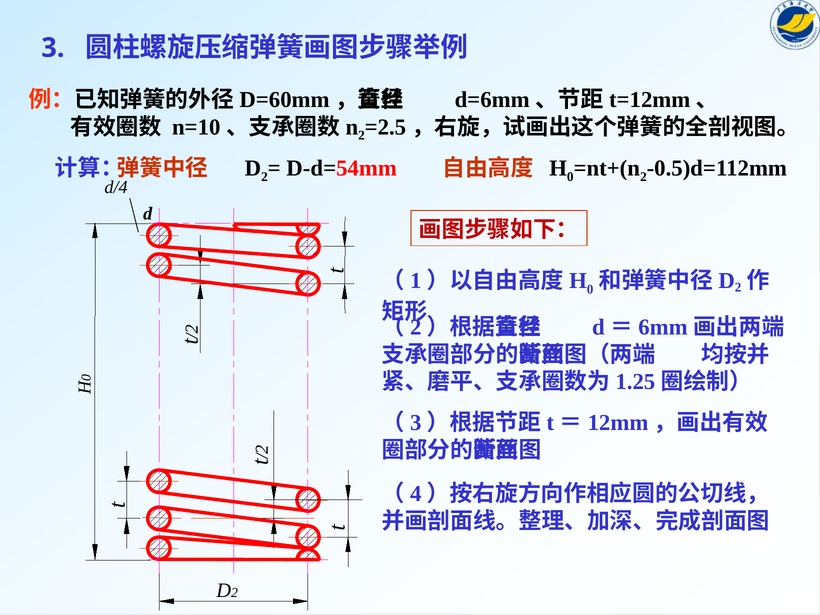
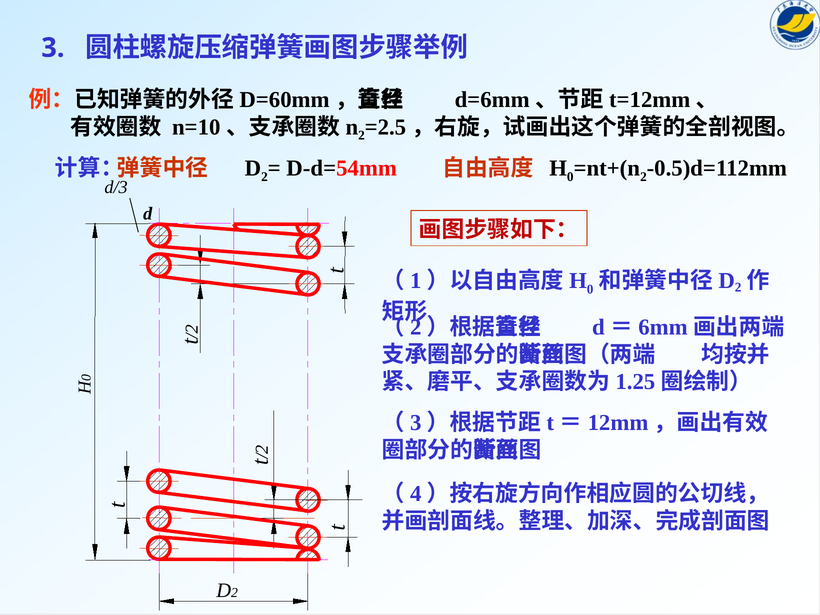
d/4: d/4 -> d/3
